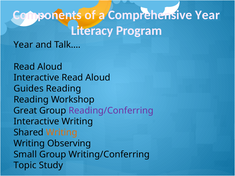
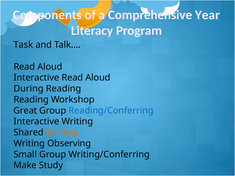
Year at (23, 45): Year -> Task
Guides: Guides -> During
Reading/Conferring colour: purple -> blue
Topic: Topic -> Make
